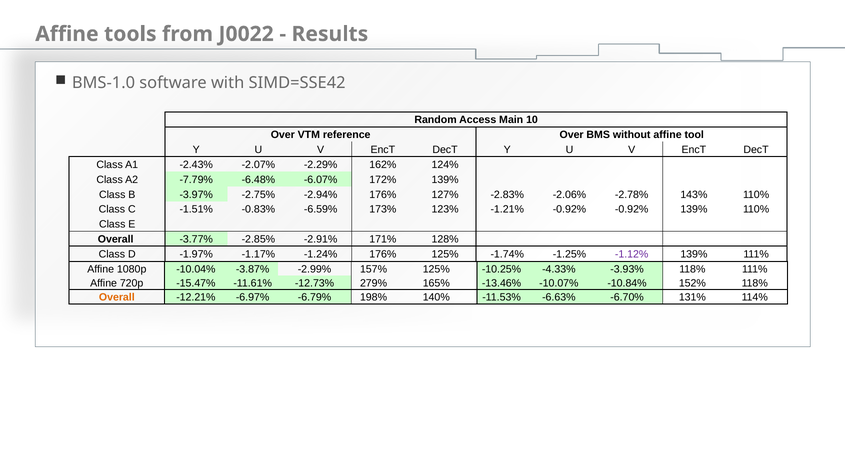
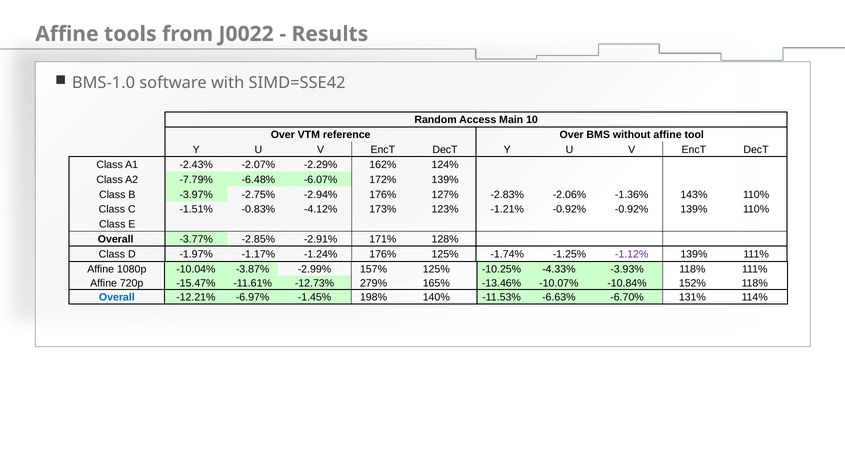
-2.78%: -2.78% -> -1.36%
-6.59%: -6.59% -> -4.12%
Overall at (117, 297) colour: orange -> blue
-6.79%: -6.79% -> -1.45%
